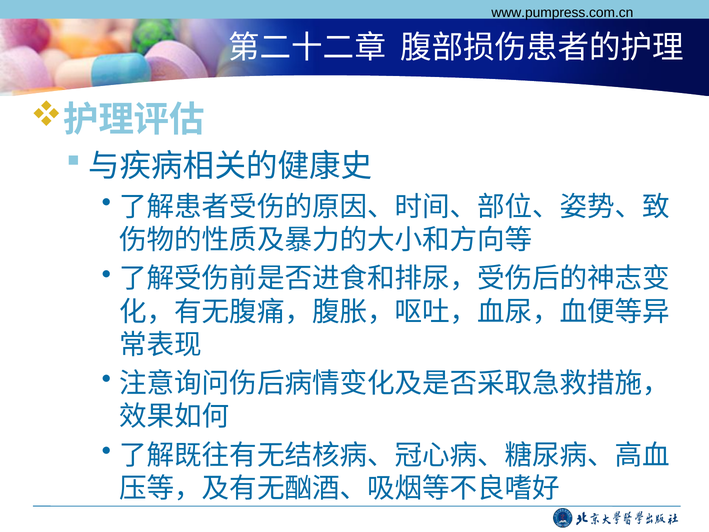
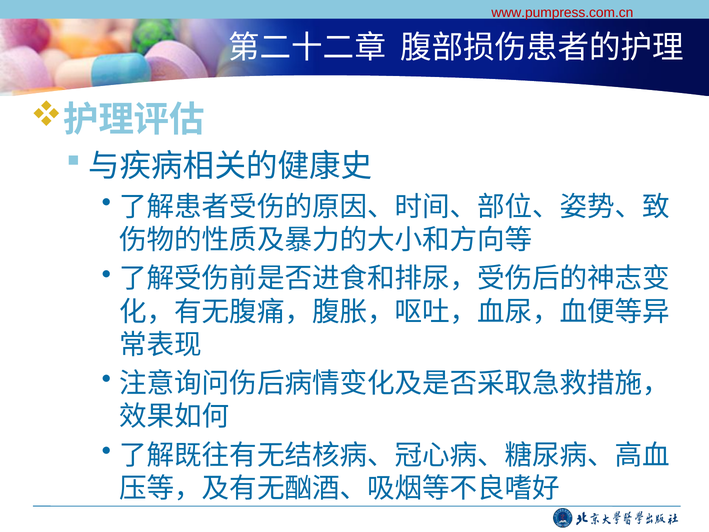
www.pumpress.com.cn colour: black -> red
